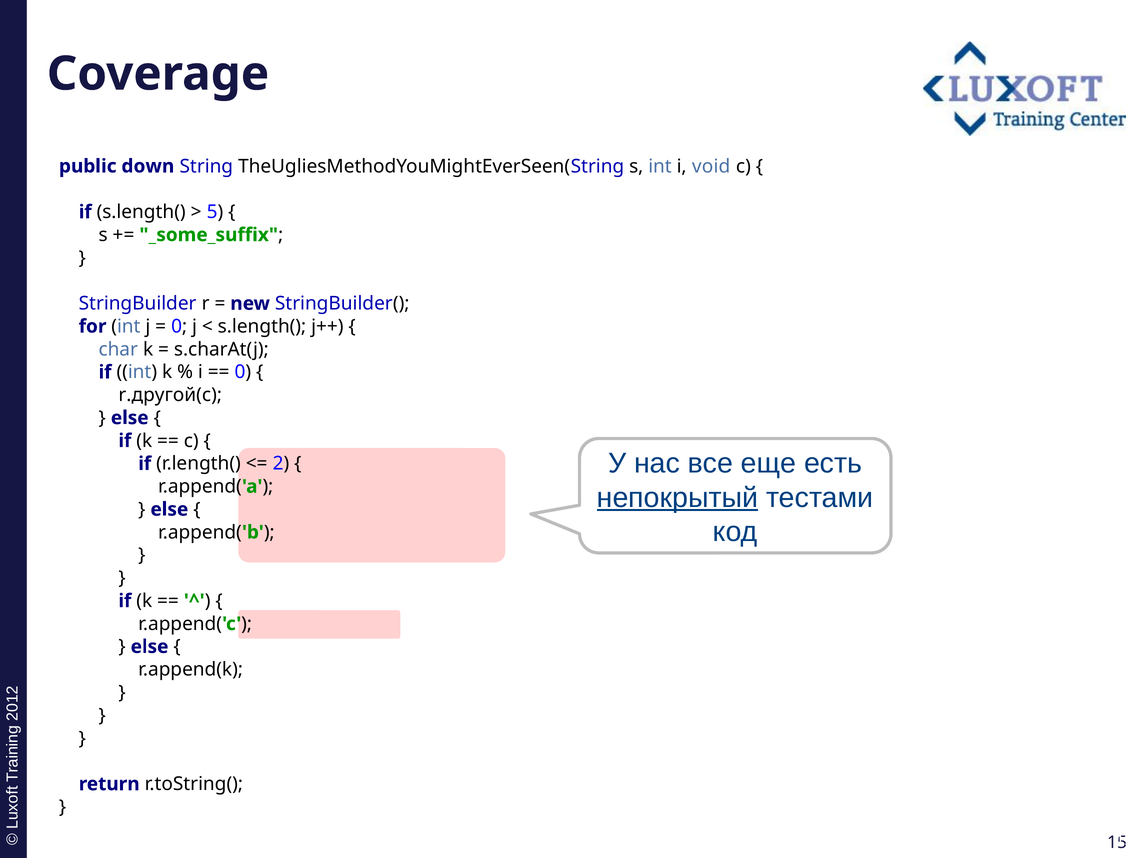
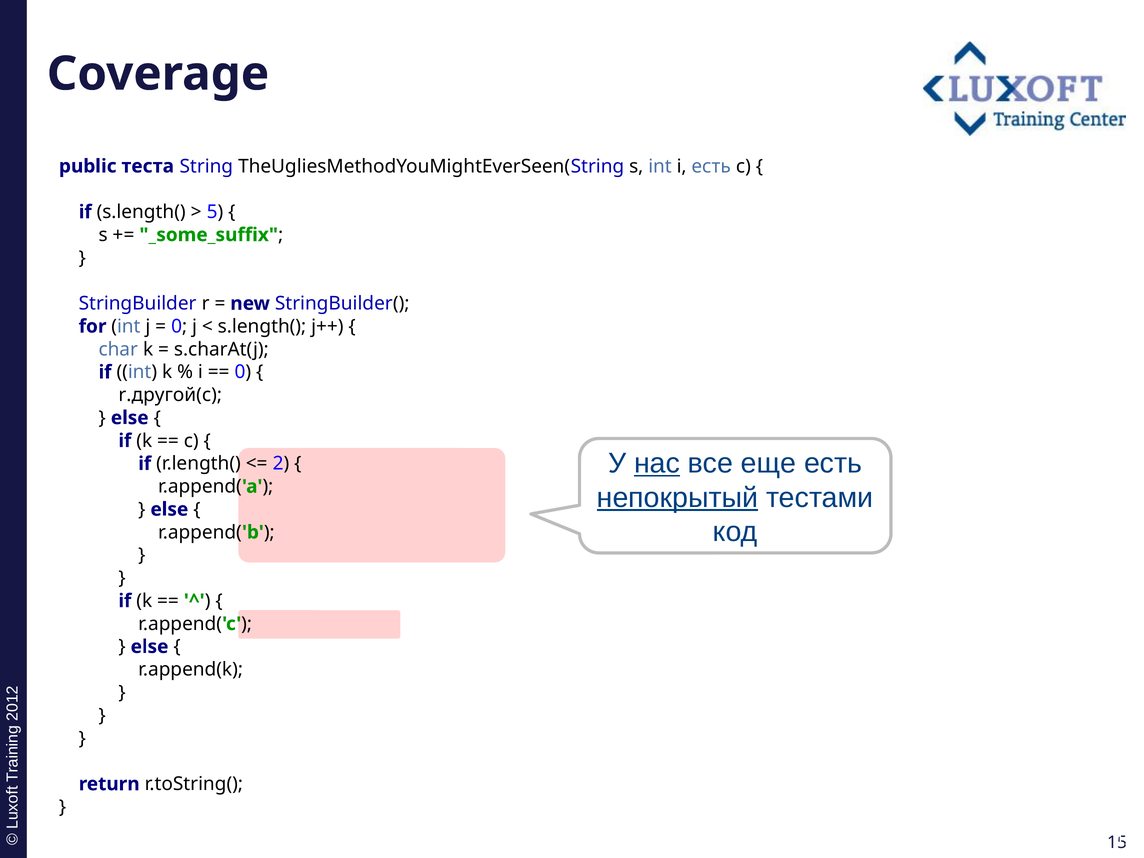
down: down -> теста
i void: void -> есть
нас underline: none -> present
